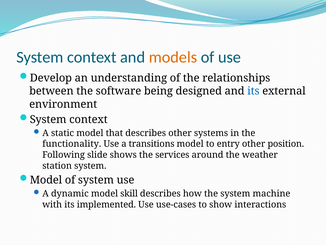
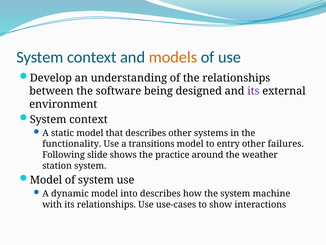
its at (253, 91) colour: blue -> purple
position: position -> failures
services: services -> practice
skill: skill -> into
its implemented: implemented -> relationships
